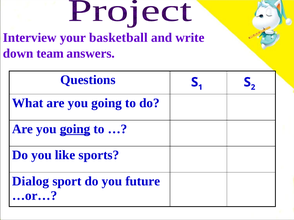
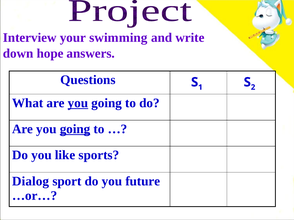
basketball: basketball -> swimming
team: team -> hope
you at (78, 103) underline: none -> present
